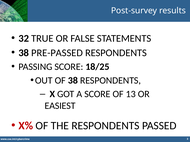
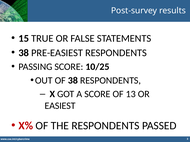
32: 32 -> 15
PRE-PASSED: PRE-PASSED -> PRE-EASIEST
18/25: 18/25 -> 10/25
